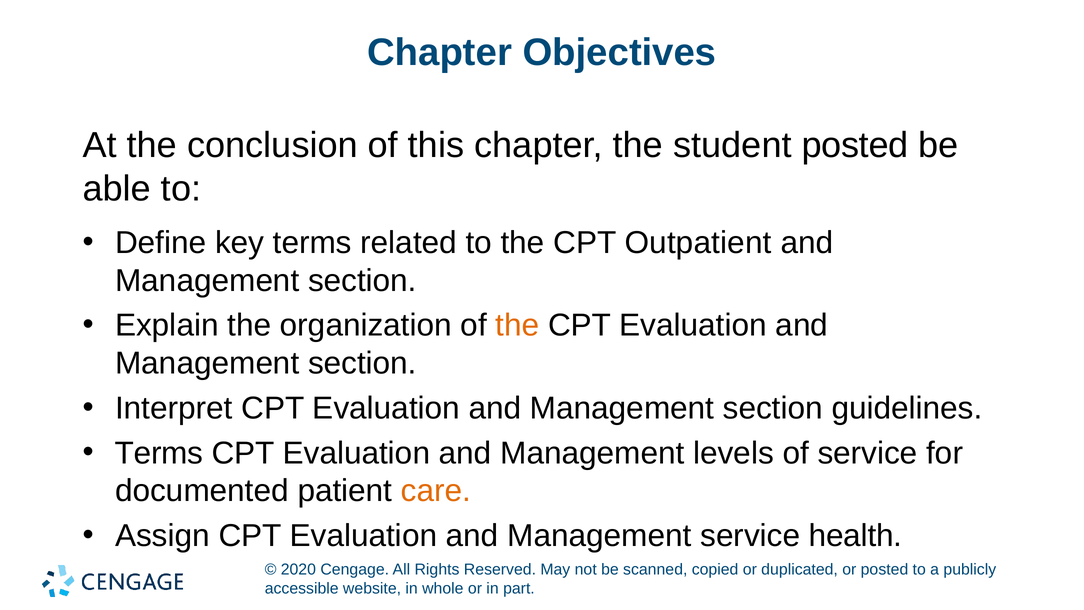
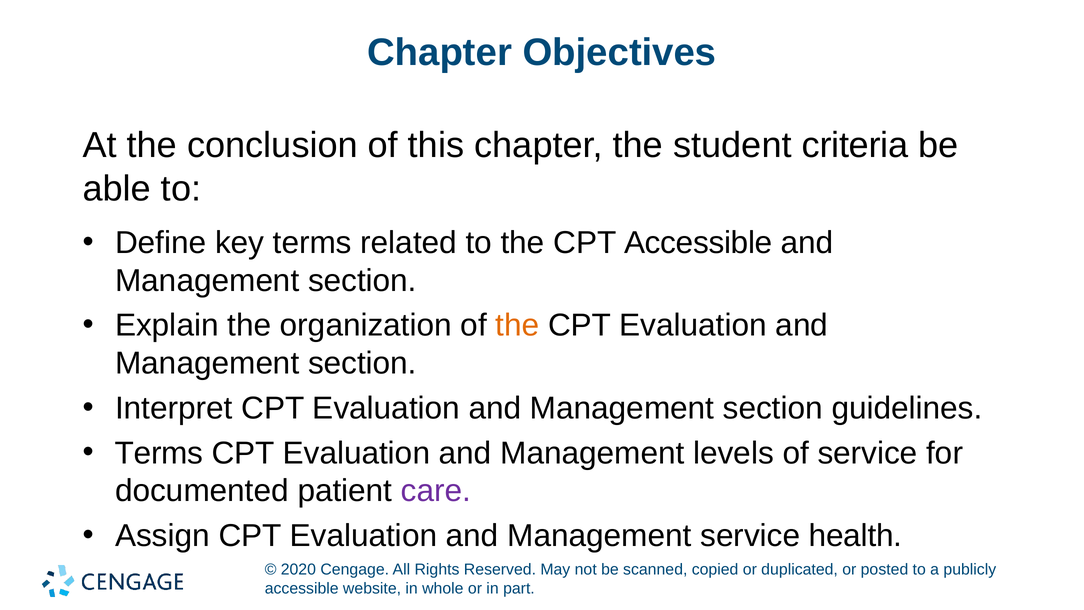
student posted: posted -> criteria
CPT Outpatient: Outpatient -> Accessible
care colour: orange -> purple
